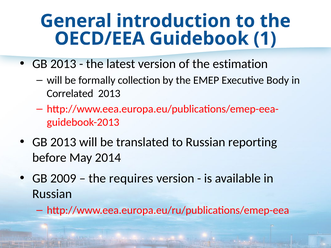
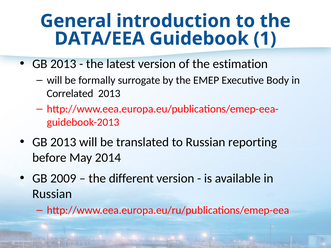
OECD/EEA: OECD/EEA -> DATA/EEA
collection: collection -> surrogate
requires: requires -> different
